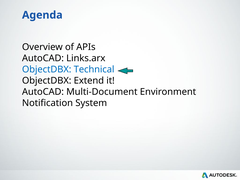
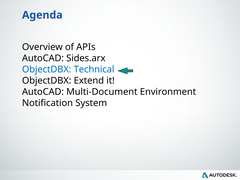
Links.arx: Links.arx -> Sides.arx
